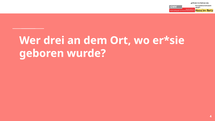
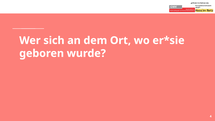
drei: drei -> sich
